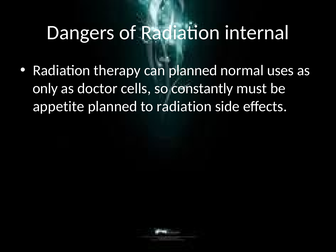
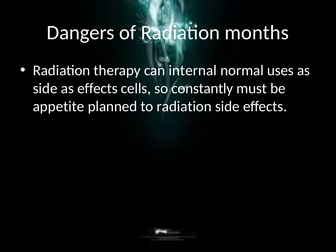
internal: internal -> months
can planned: planned -> internal
only at (45, 88): only -> side
as doctor: doctor -> effects
